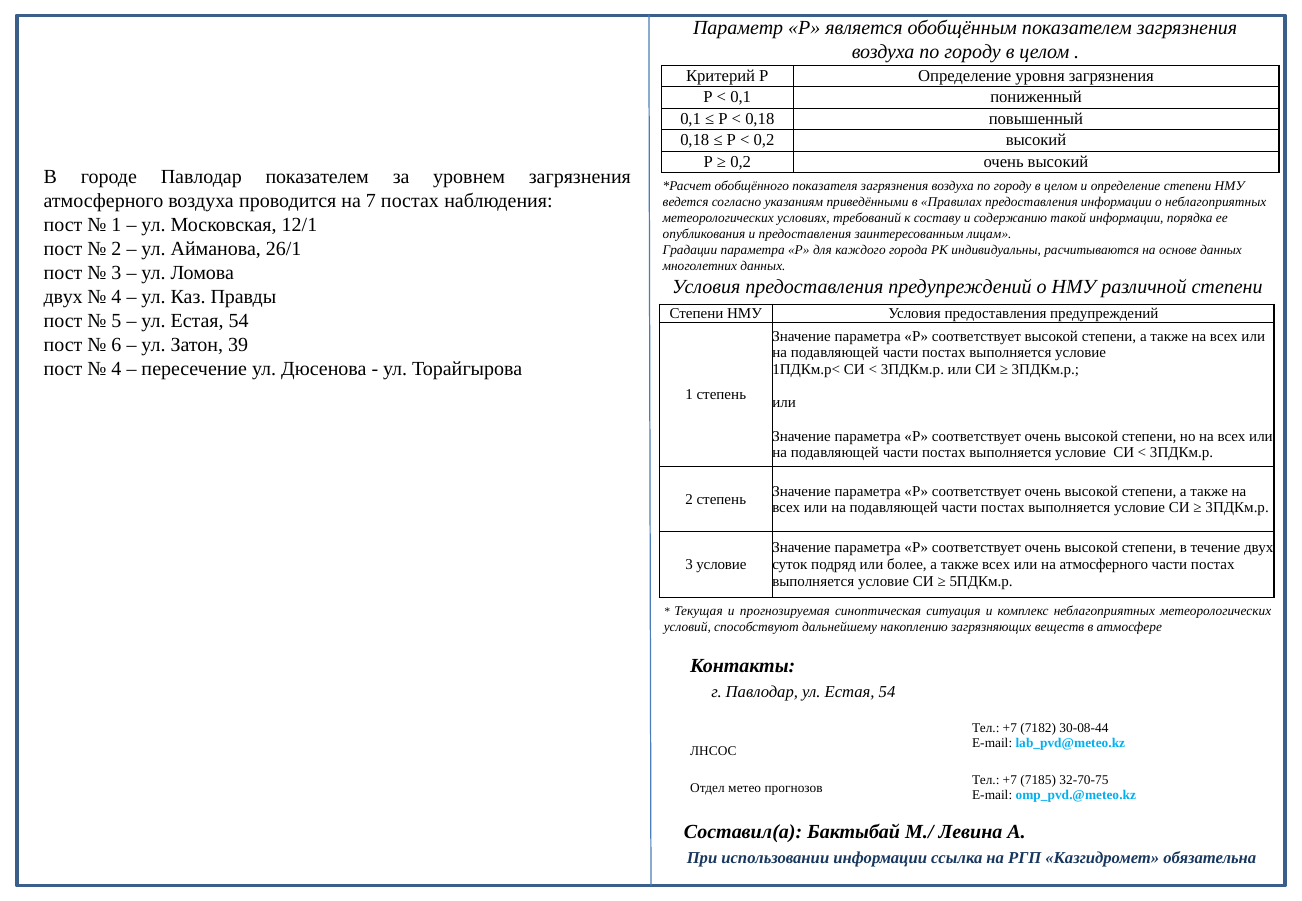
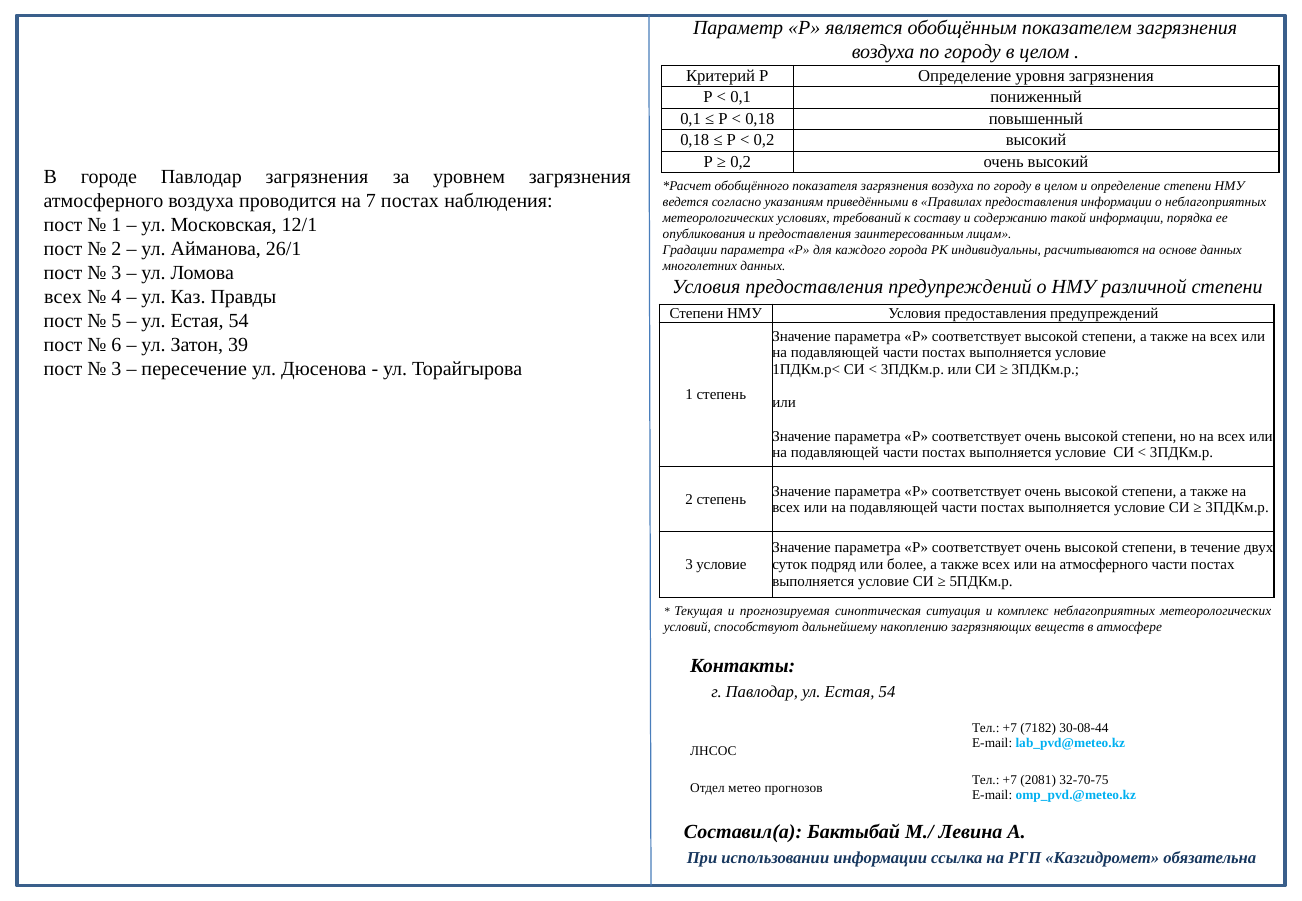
Павлодар показателем: показателем -> загрязнения
двух at (63, 297): двух -> всех
4 at (116, 369): 4 -> 3
7185: 7185 -> 2081
